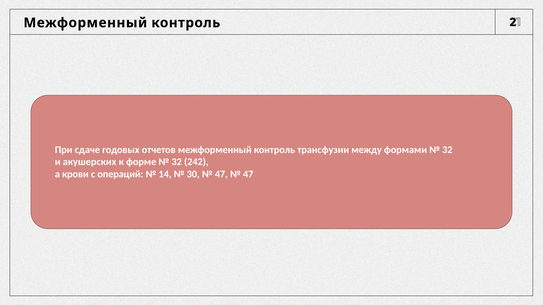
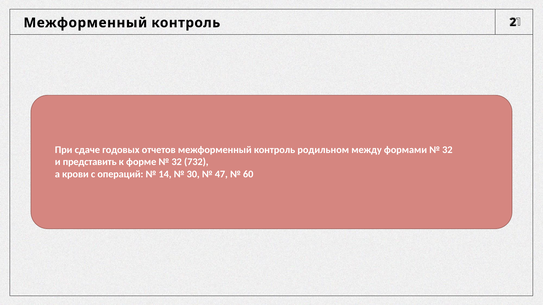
трансфузии: трансфузии -> родильном
акушерских: акушерских -> представить
242: 242 -> 732
47 at (248, 174): 47 -> 60
